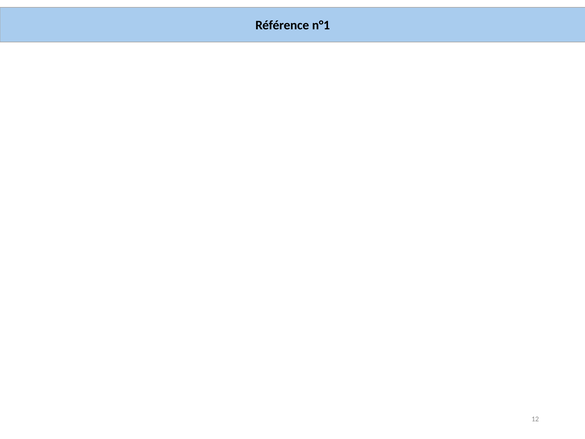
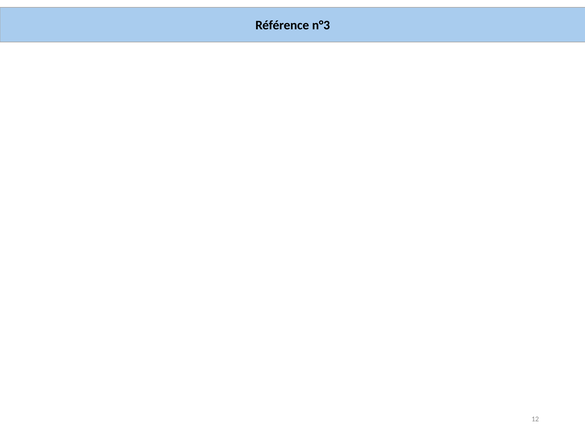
n°1: n°1 -> n°3
